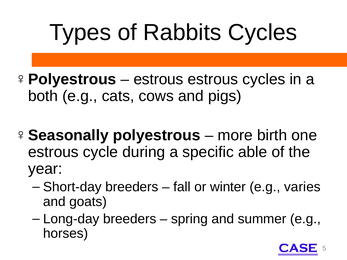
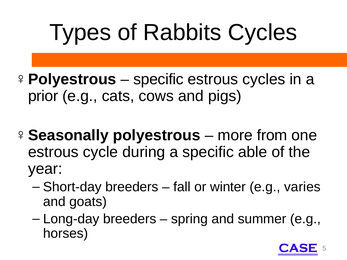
estrous at (158, 79): estrous -> specific
both: both -> prior
birth: birth -> from
